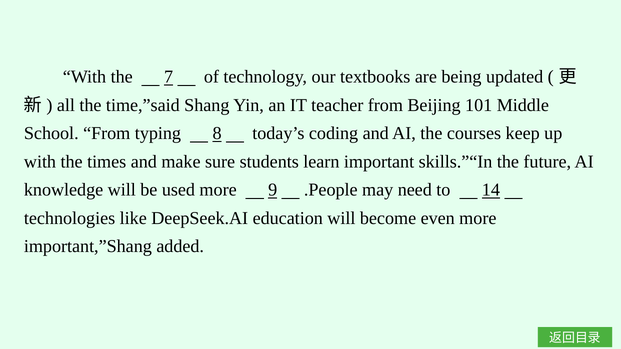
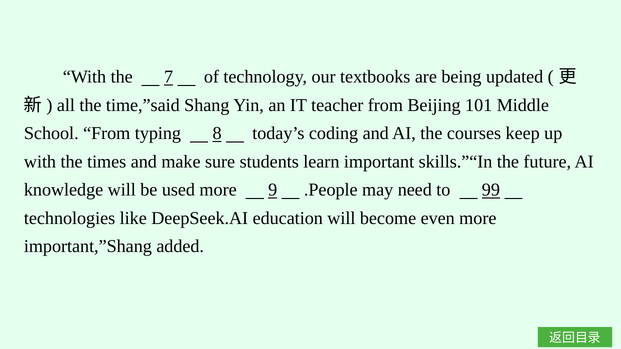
14: 14 -> 99
